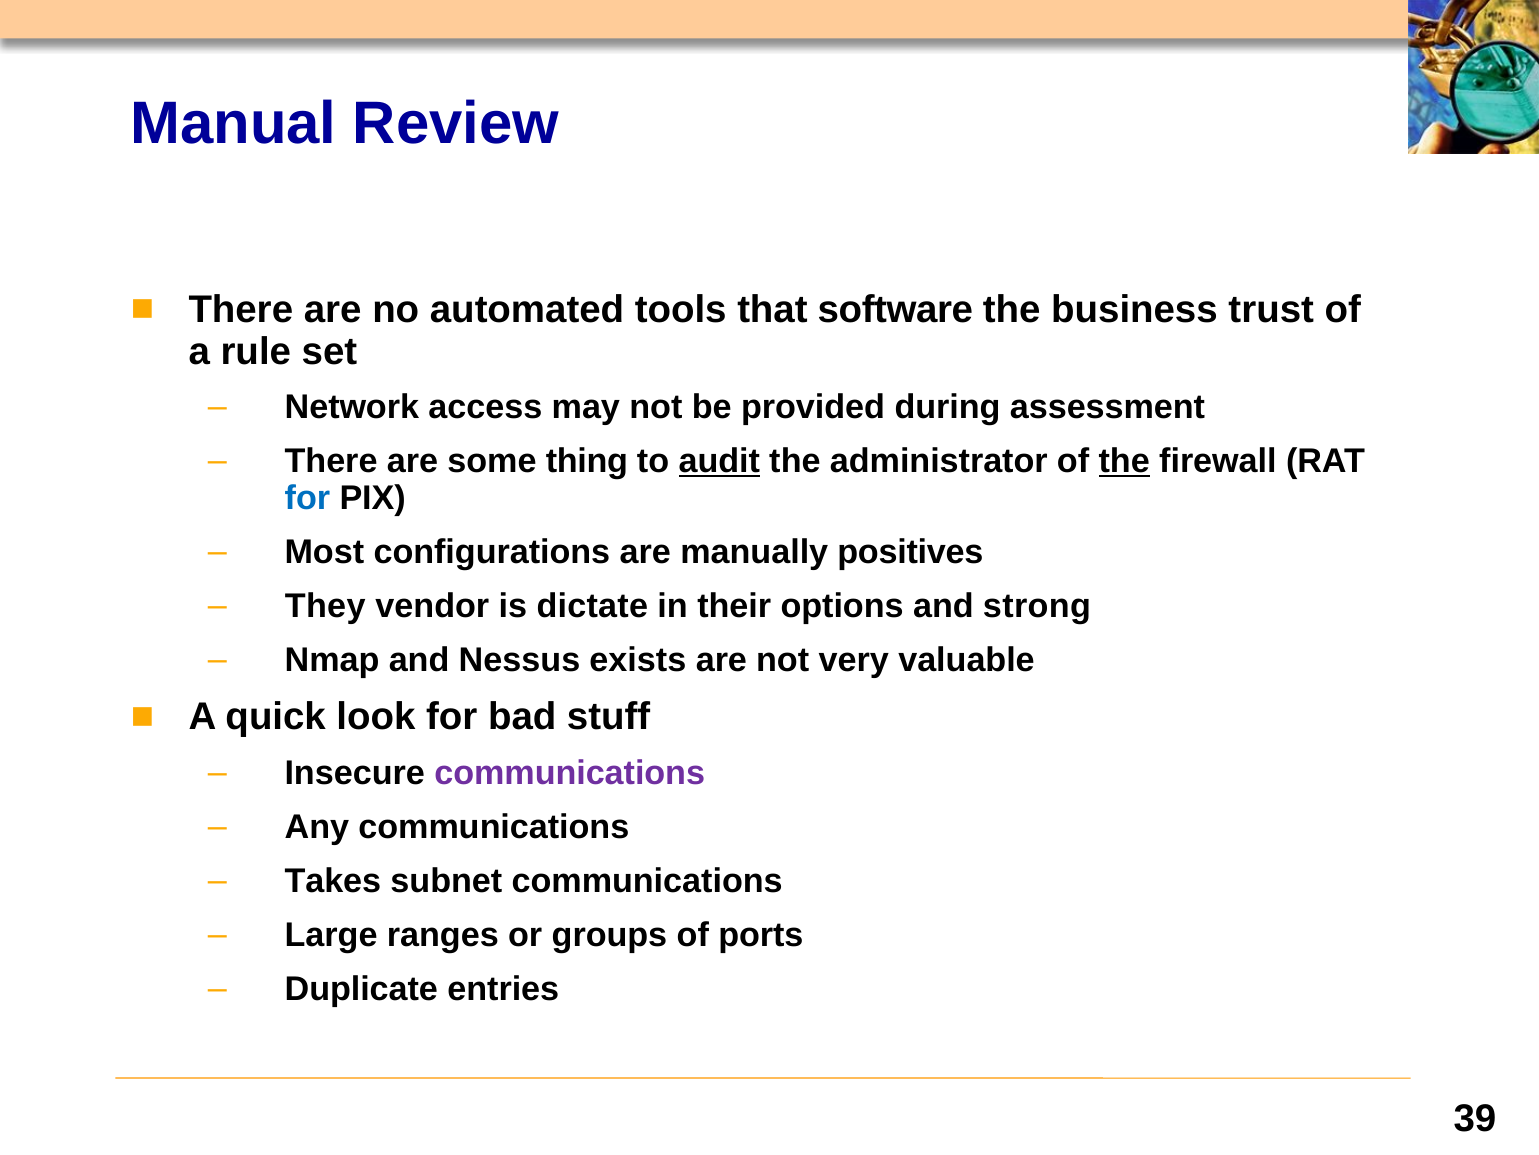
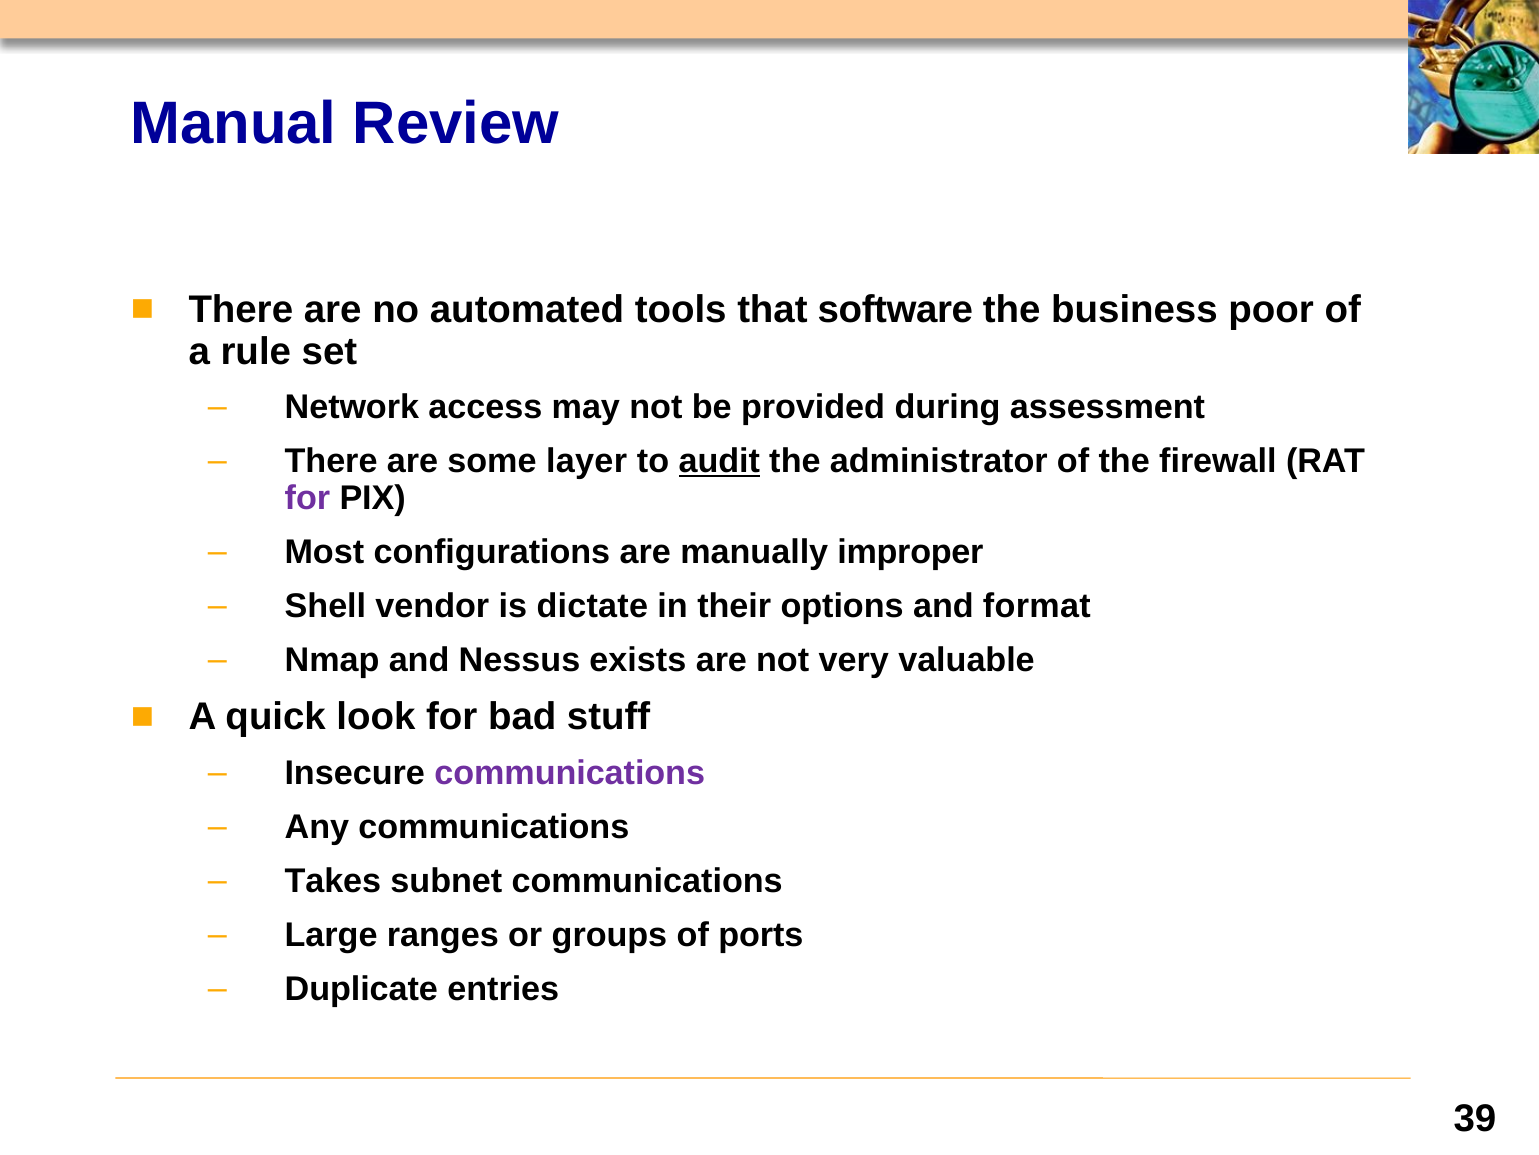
trust: trust -> poor
thing: thing -> layer
the at (1124, 461) underline: present -> none
for at (307, 498) colour: blue -> purple
positives: positives -> improper
They: They -> Shell
strong: strong -> format
